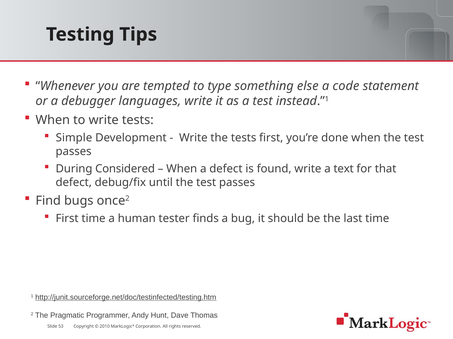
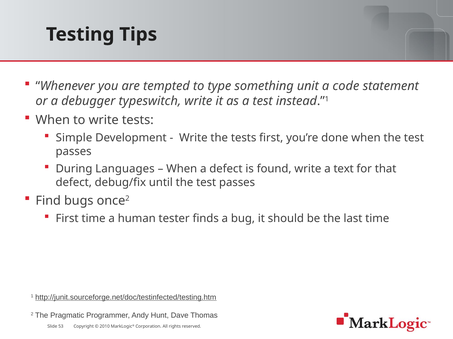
else: else -> unit
languages: languages -> typeswitch
Considered: Considered -> Languages
